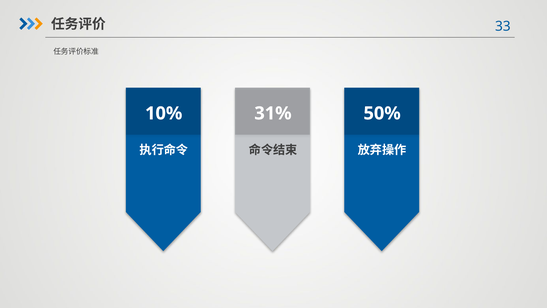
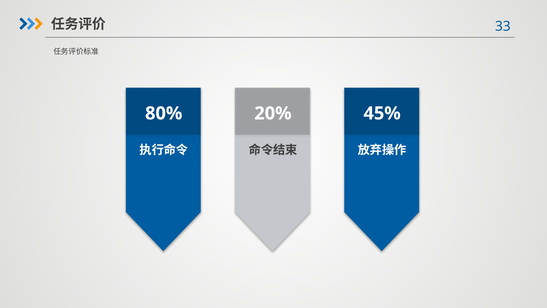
10%: 10% -> 80%
31%: 31% -> 20%
50%: 50% -> 45%
